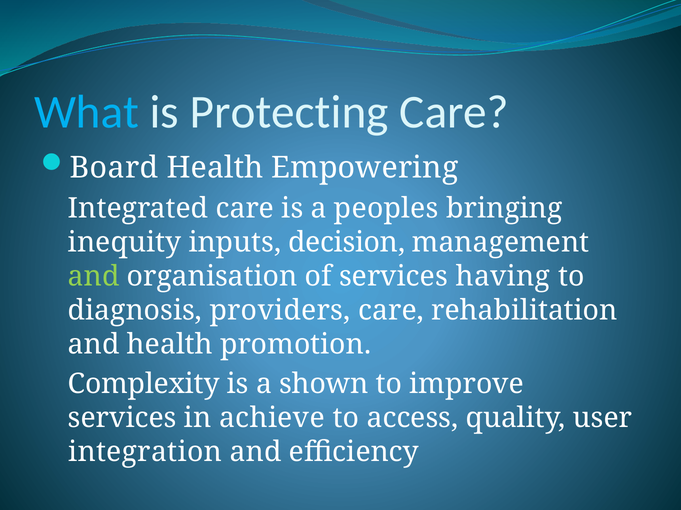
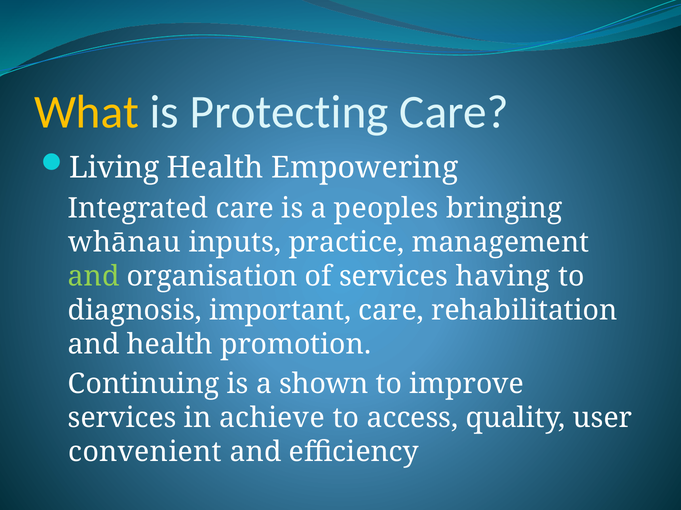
What colour: light blue -> yellow
Board: Board -> Living
inequity: inequity -> whānau
decision: decision -> practice
providers: providers -> important
Complexity: Complexity -> Continuing
integration: integration -> convenient
